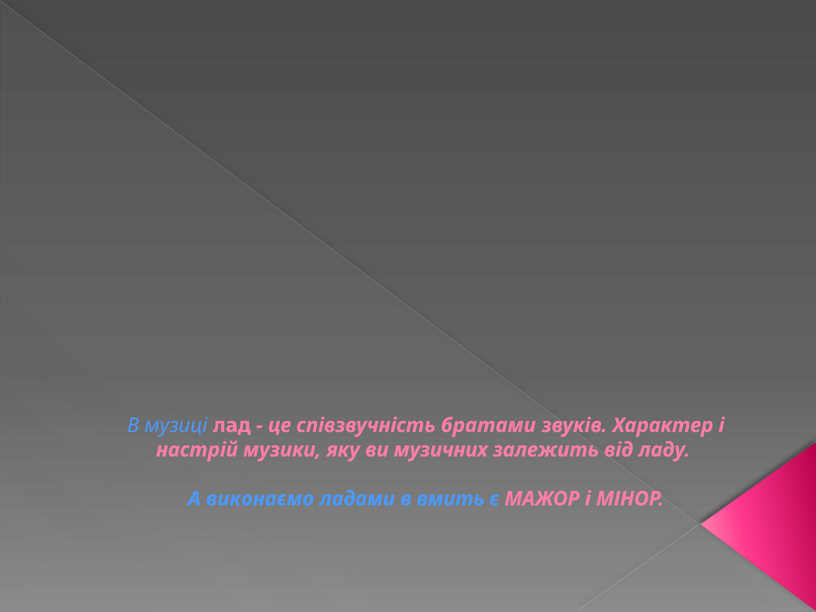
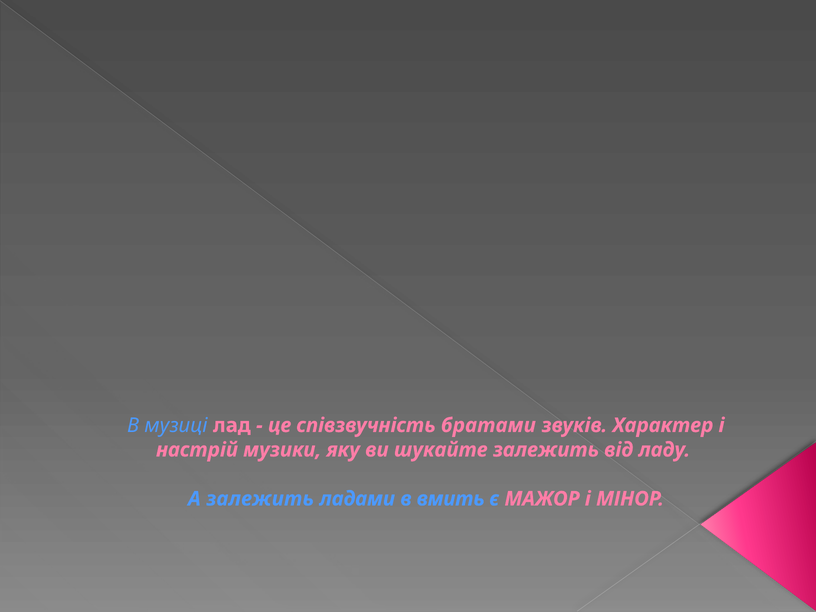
музичних: музичних -> шукайте
А виконаємо: виконаємо -> залежить
